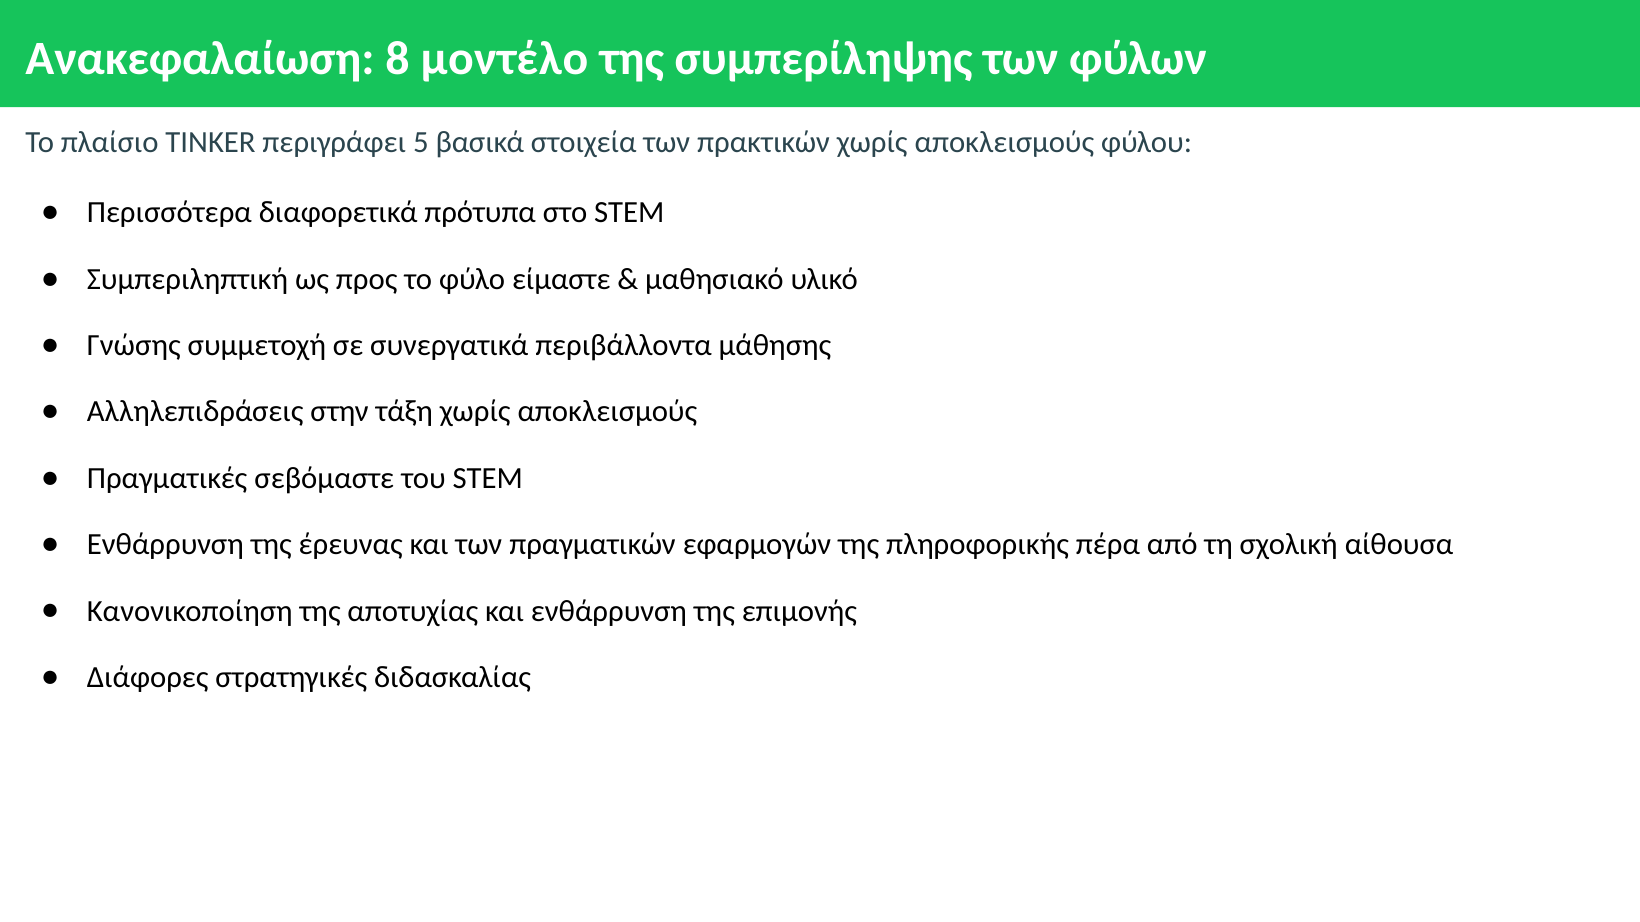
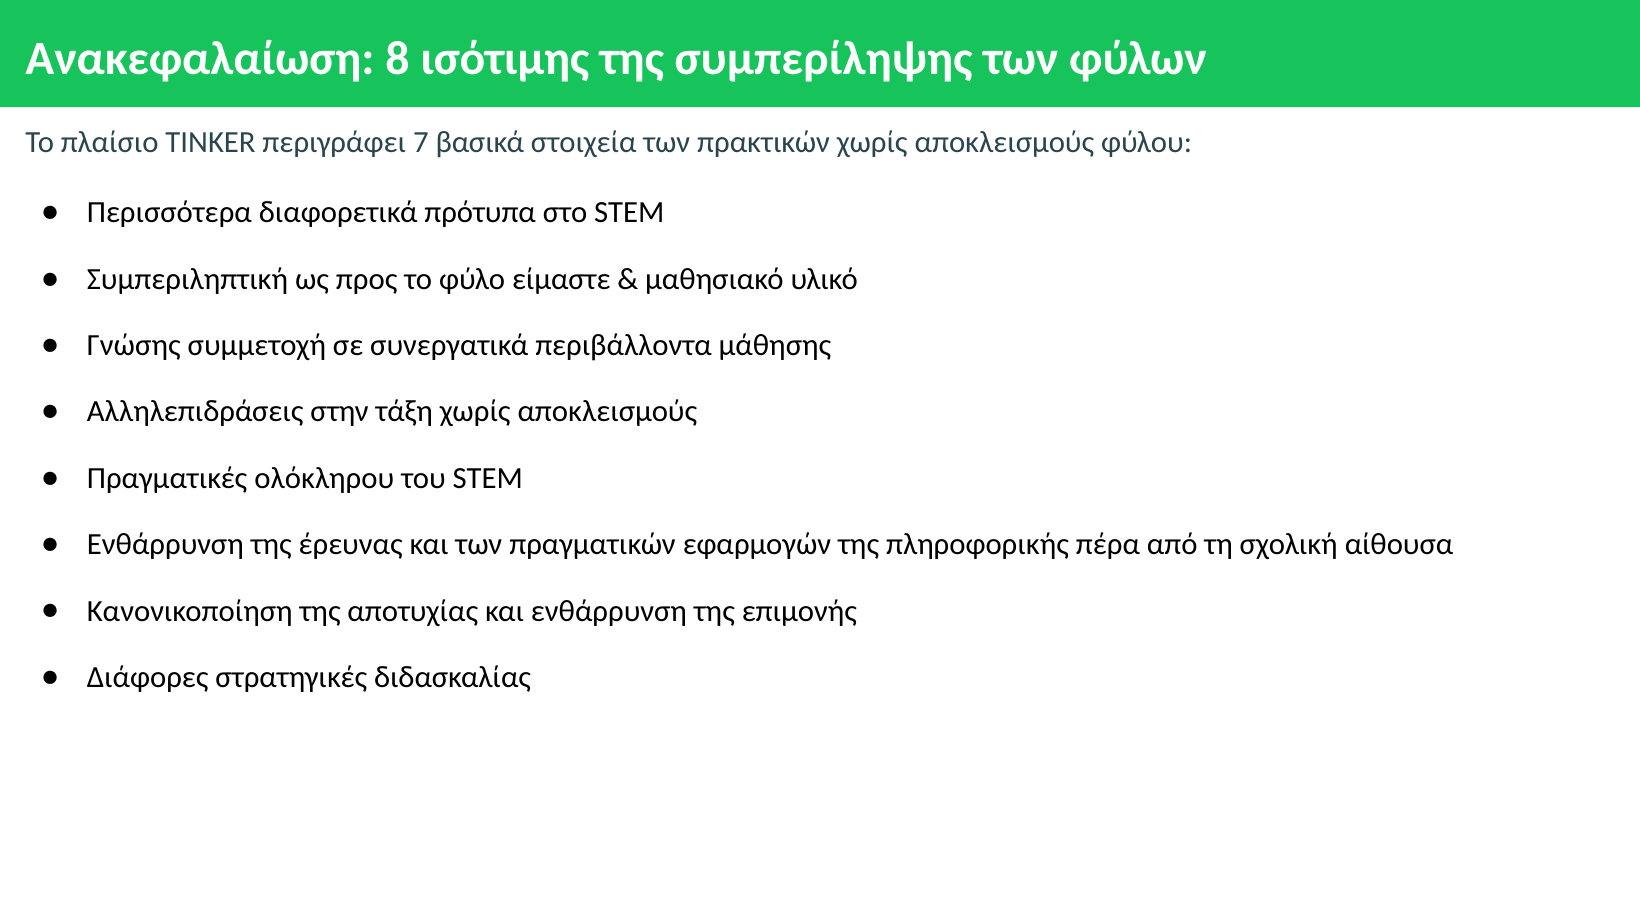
μοντέλο: μοντέλο -> ισότιμης
5: 5 -> 7
σεβόμαστε: σεβόμαστε -> ολόκληρου
